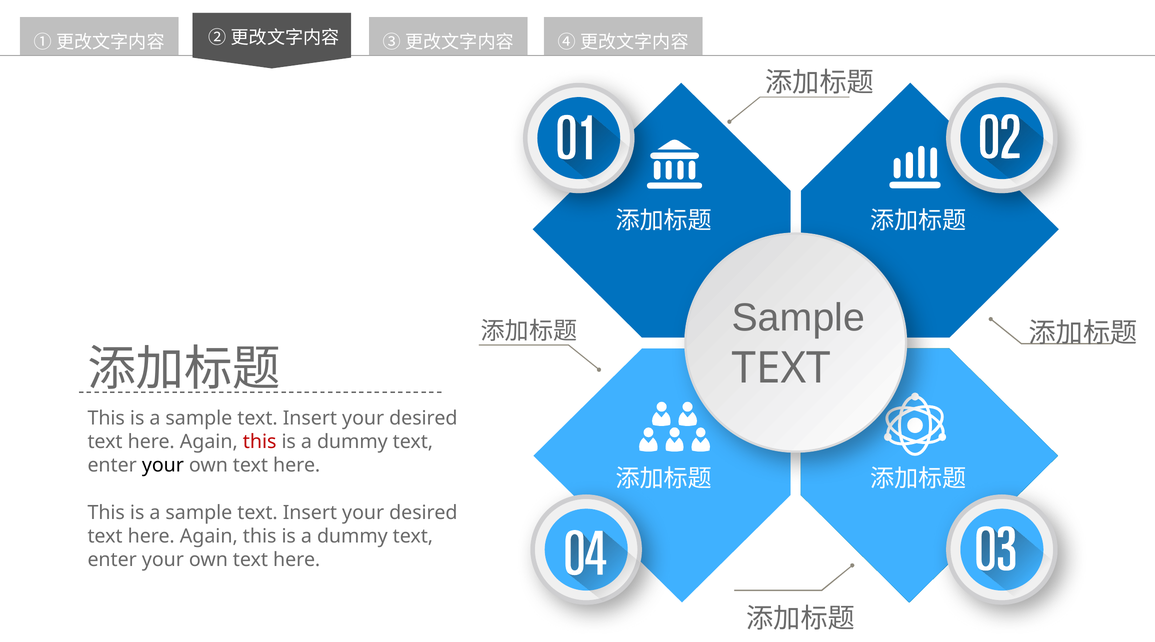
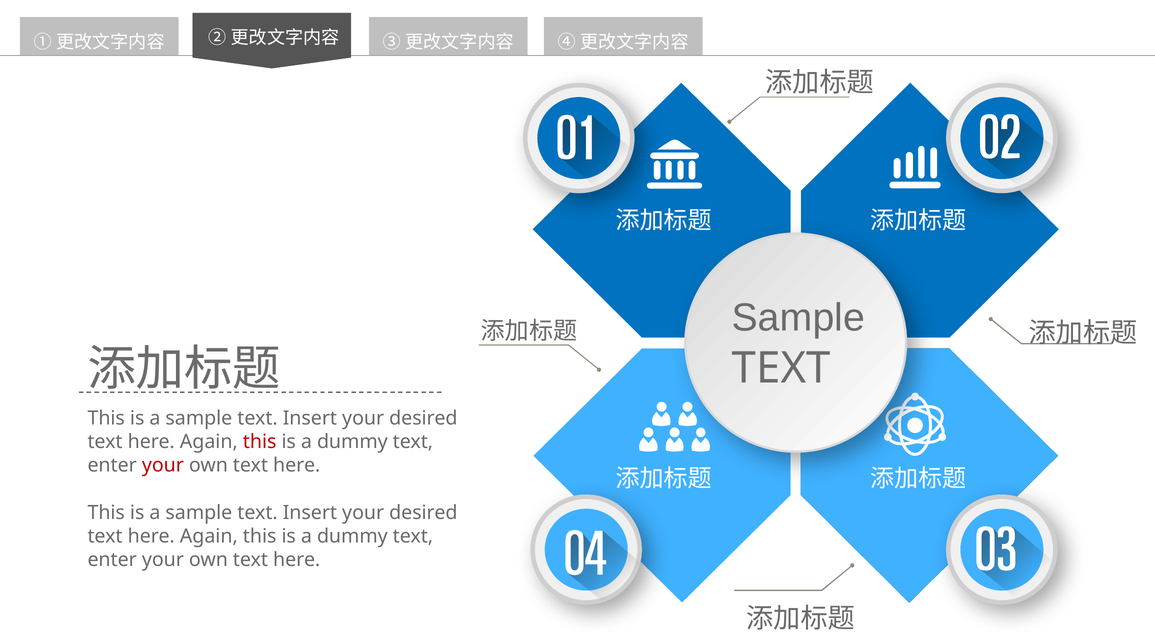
your at (163, 465) colour: black -> red
